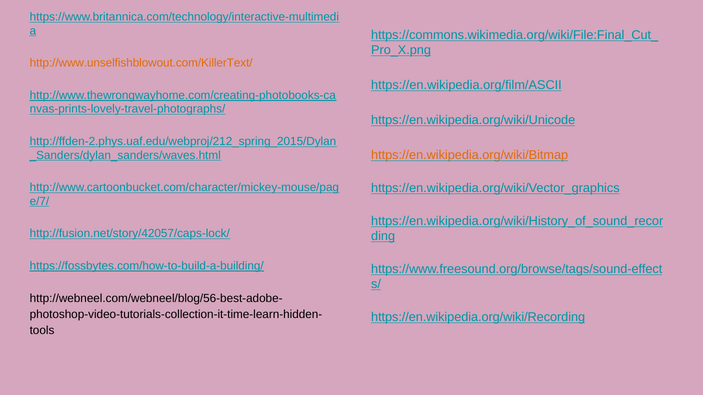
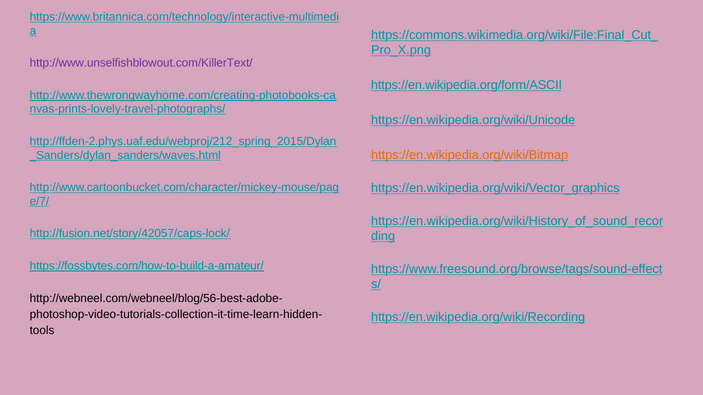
http://www.unselfishblowout.com/KillerText/ colour: orange -> purple
https://en.wikipedia.org/film/ASCII: https://en.wikipedia.org/film/ASCII -> https://en.wikipedia.org/form/ASCII
https://fossbytes.com/how-to-build-a-building/: https://fossbytes.com/how-to-build-a-building/ -> https://fossbytes.com/how-to-build-a-amateur/
